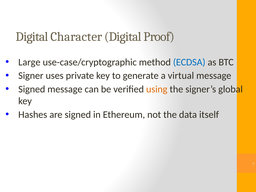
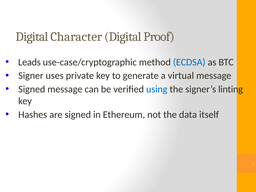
Large: Large -> Leads
using colour: orange -> blue
global: global -> linting
